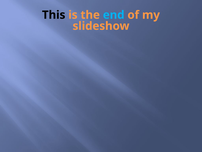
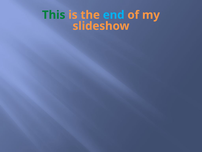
This colour: black -> green
